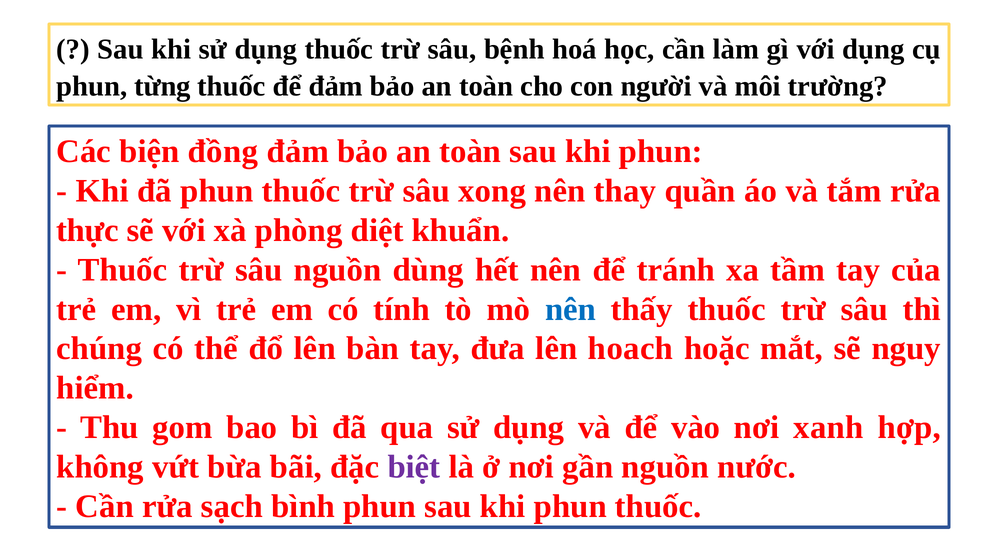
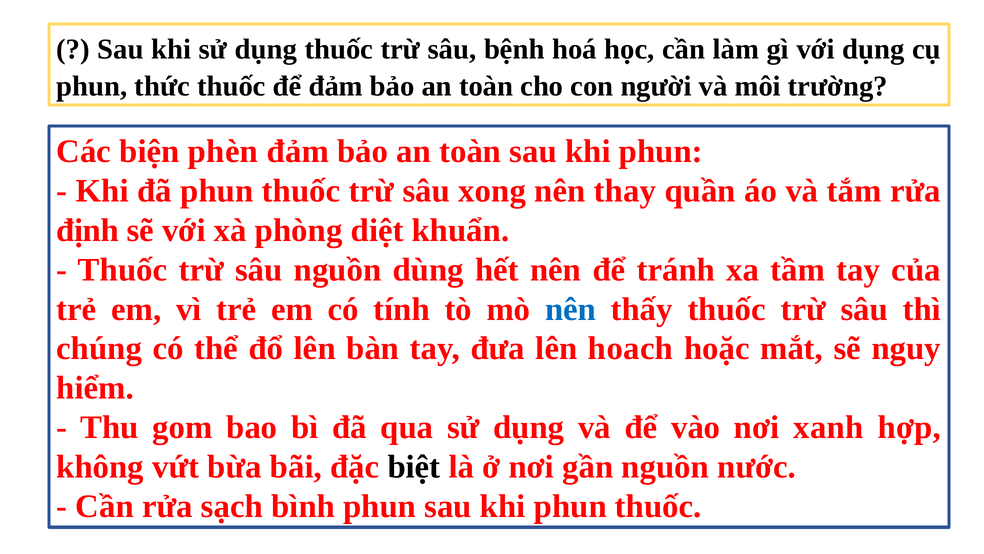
từng: từng -> thức
đồng: đồng -> phèn
thực: thực -> định
biệt colour: purple -> black
